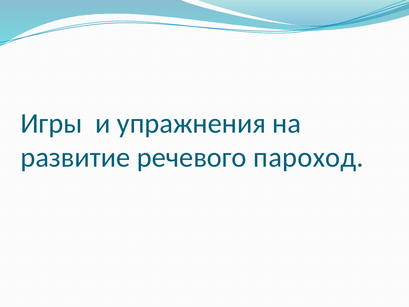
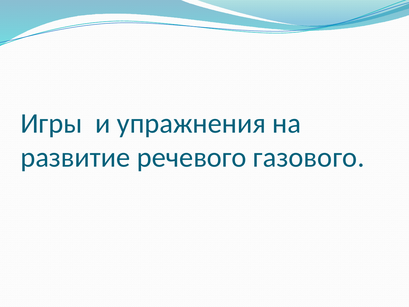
пароход: пароход -> газового
